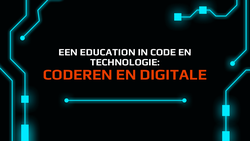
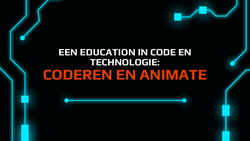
DIGITALE: DIGITALE -> ANIMATE
